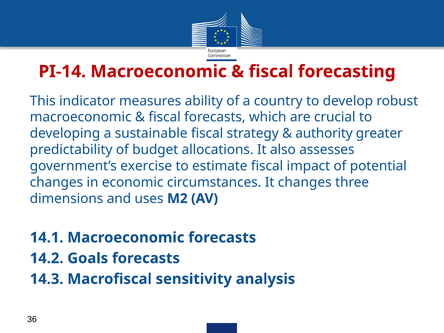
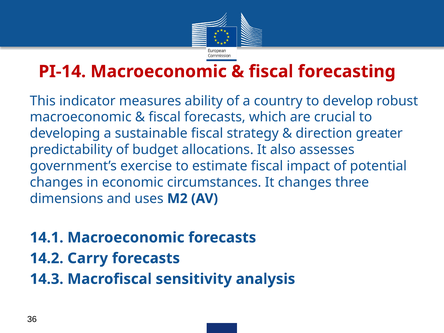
authority: authority -> direction
Goals: Goals -> Carry
